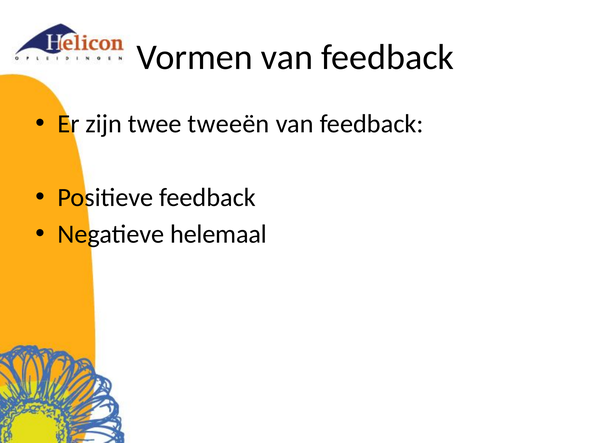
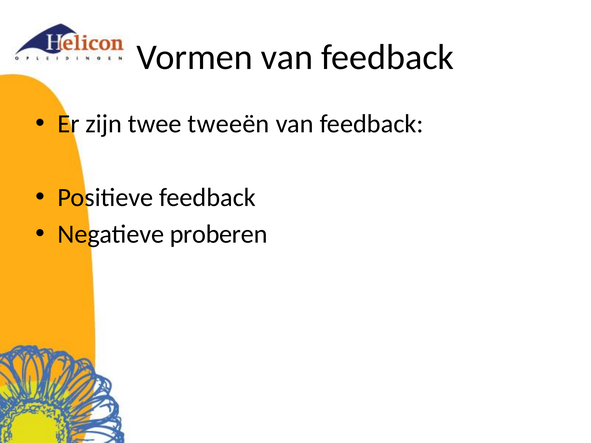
helemaal: helemaal -> proberen
